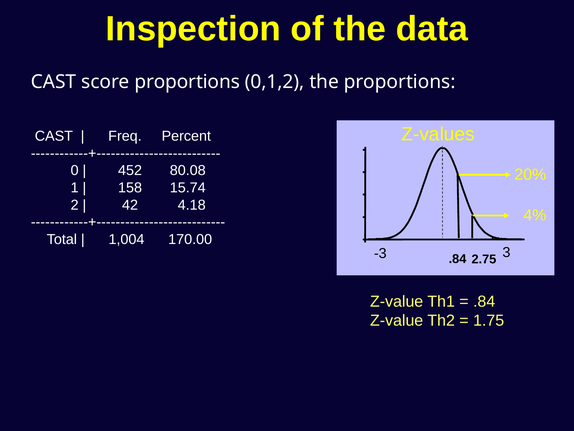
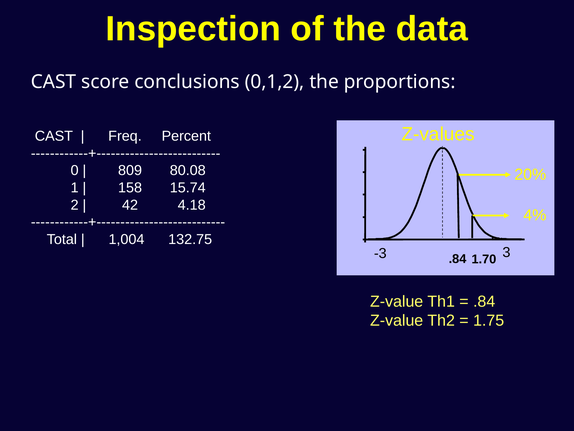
score proportions: proportions -> conclusions
452: 452 -> 809
170.00: 170.00 -> 132.75
2.75: 2.75 -> 1.70
